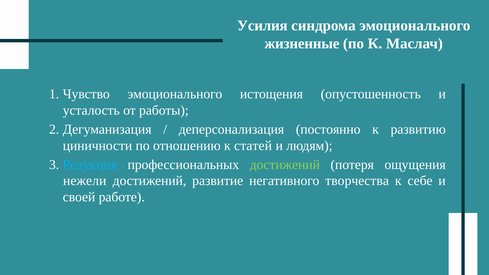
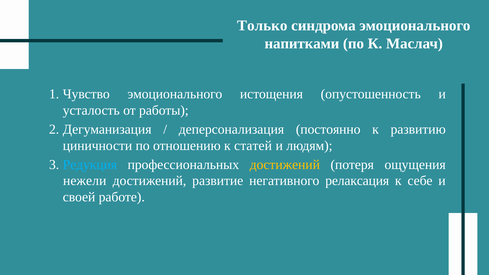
Усилия: Усилия -> Только
жизненные: жизненные -> напитками
достижений at (285, 165) colour: light green -> yellow
творчества: творчества -> релаксация
